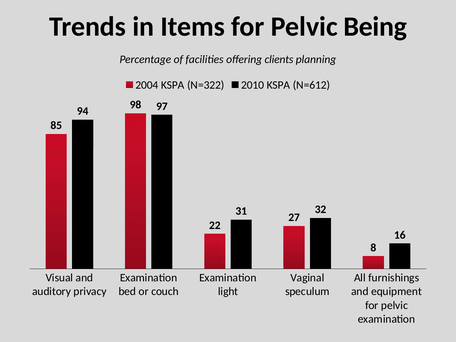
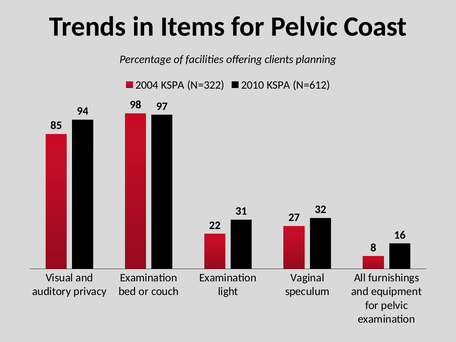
Being: Being -> Coast
